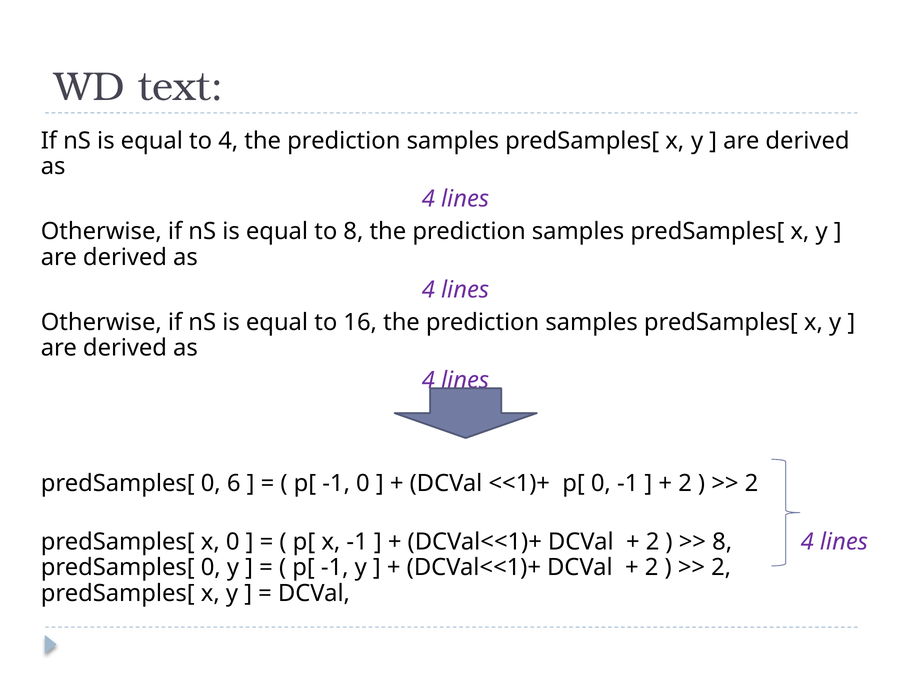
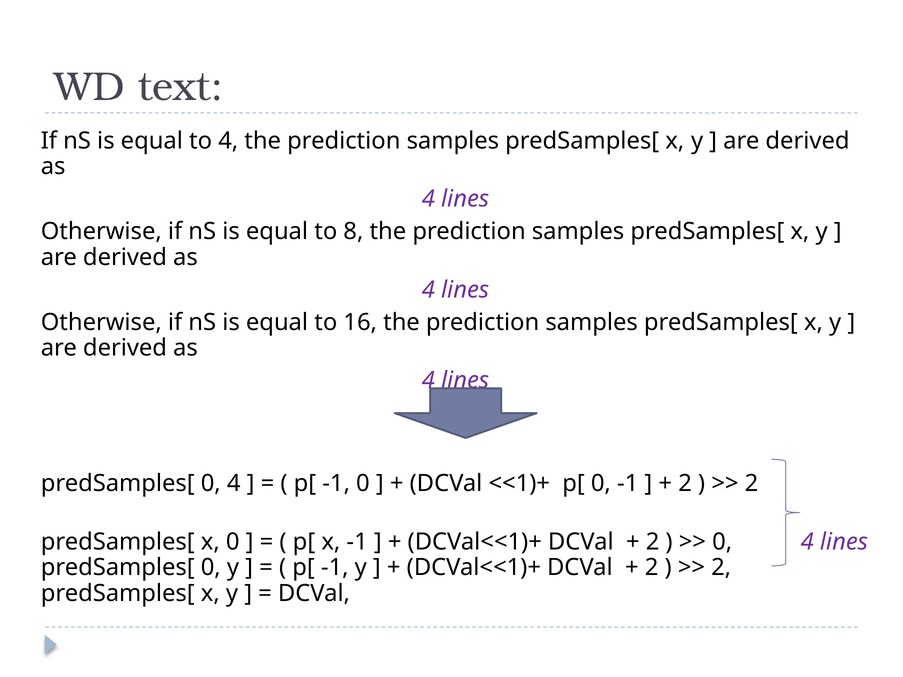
predSamples[ 0 6: 6 -> 4
8 at (722, 542): 8 -> 0
